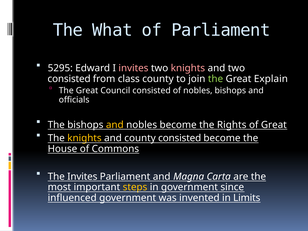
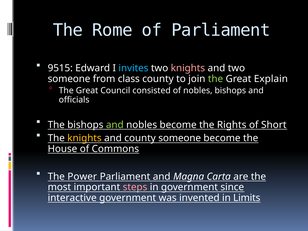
What: What -> Rome
5295: 5295 -> 9515
invites at (133, 68) colour: pink -> light blue
consisted at (69, 79): consisted -> someone
and at (115, 125) colour: yellow -> light green
of Great: Great -> Short
county consisted: consisted -> someone
The Invites: Invites -> Power
steps colour: yellow -> pink
influenced: influenced -> interactive
